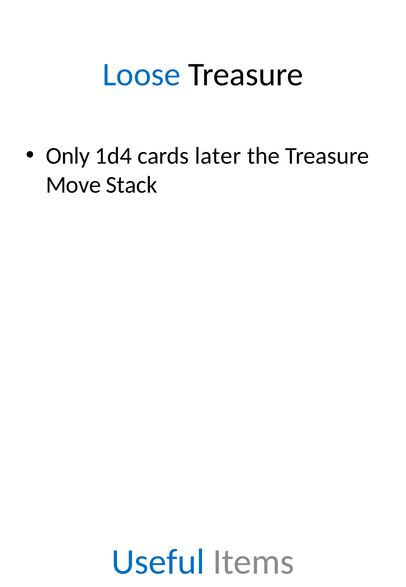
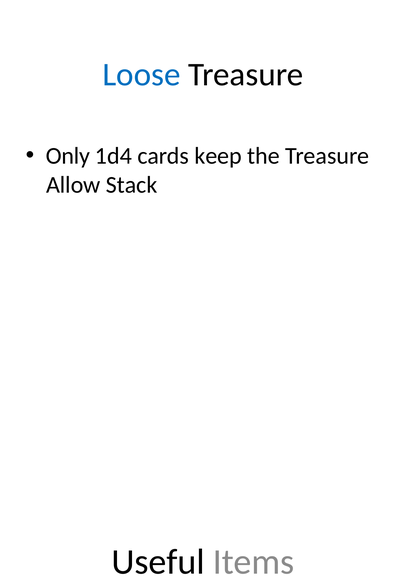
later: later -> keep
Move: Move -> Allow
Useful colour: blue -> black
